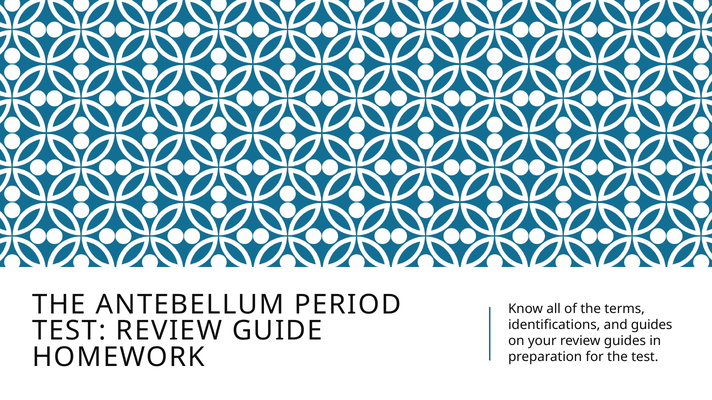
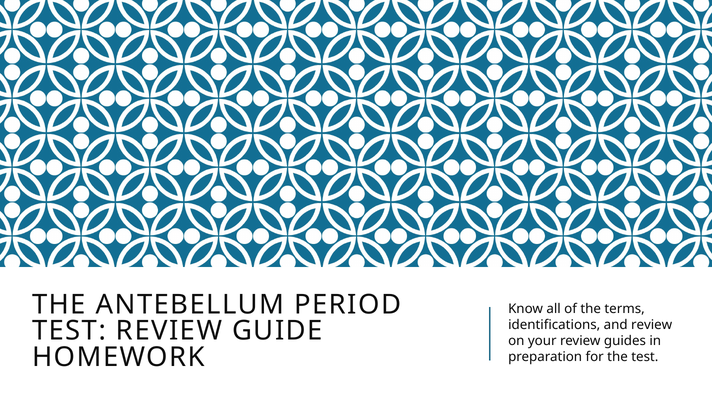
and guides: guides -> review
